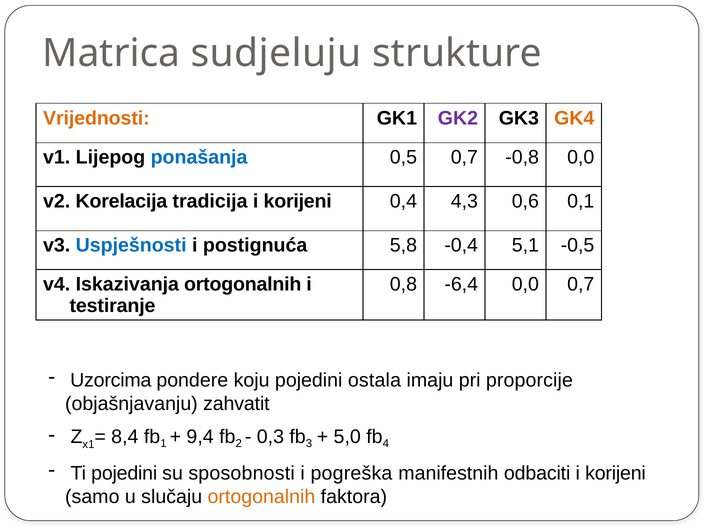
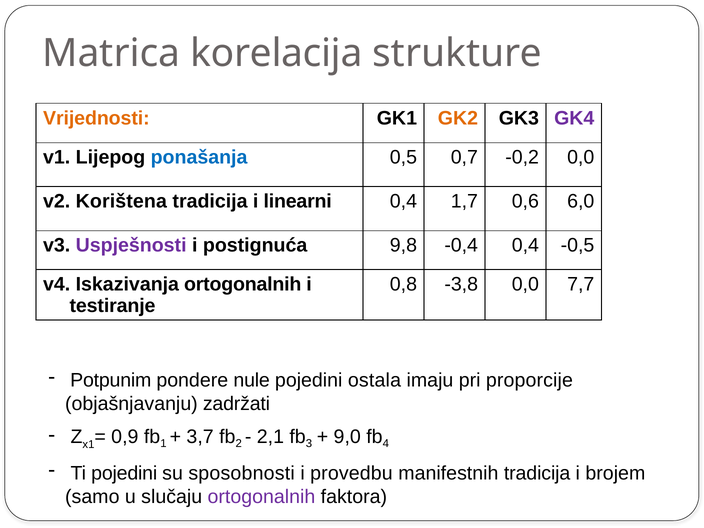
sudjeluju: sudjeluju -> korelacija
GK2 colour: purple -> orange
GK4 colour: orange -> purple
-0,8: -0,8 -> -0,2
Korelacija: Korelacija -> Korištena
tradicija i korijeni: korijeni -> linearni
4,3: 4,3 -> 1,7
0,1: 0,1 -> 6,0
Uspješnosti colour: blue -> purple
5,8: 5,8 -> 9,8
-0,4 5,1: 5,1 -> 0,4
-6,4: -6,4 -> -3,8
0,0 0,7: 0,7 -> 7,7
Uzorcima: Uzorcima -> Potpunim
koju: koju -> nule
zahvatit: zahvatit -> zadržati
8,4: 8,4 -> 0,9
9,4: 9,4 -> 3,7
0,3: 0,3 -> 2,1
5,0: 5,0 -> 9,0
pogreška: pogreška -> provedbu
manifestnih odbaciti: odbaciti -> tradicija
korijeni at (615, 474): korijeni -> brojem
ortogonalnih at (261, 497) colour: orange -> purple
